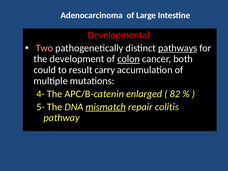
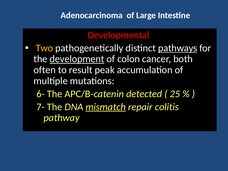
Two colour: pink -> yellow
development underline: none -> present
colon underline: present -> none
could: could -> often
carry: carry -> peak
4-: 4- -> 6-
enlarged: enlarged -> detected
82: 82 -> 25
5-: 5- -> 7-
